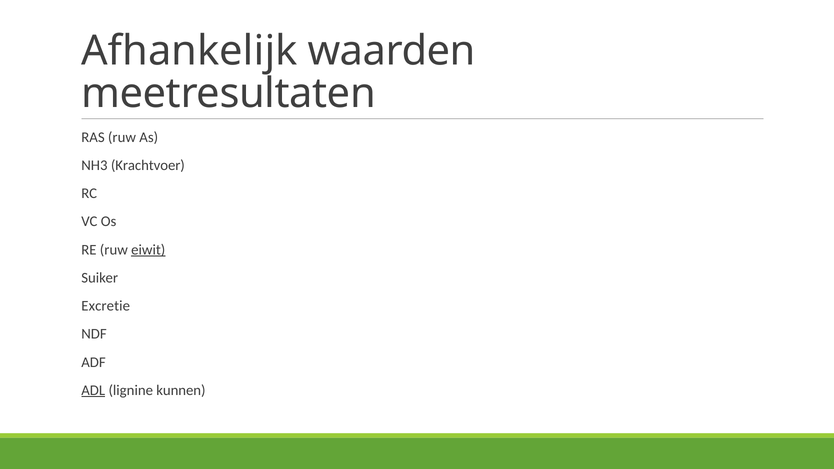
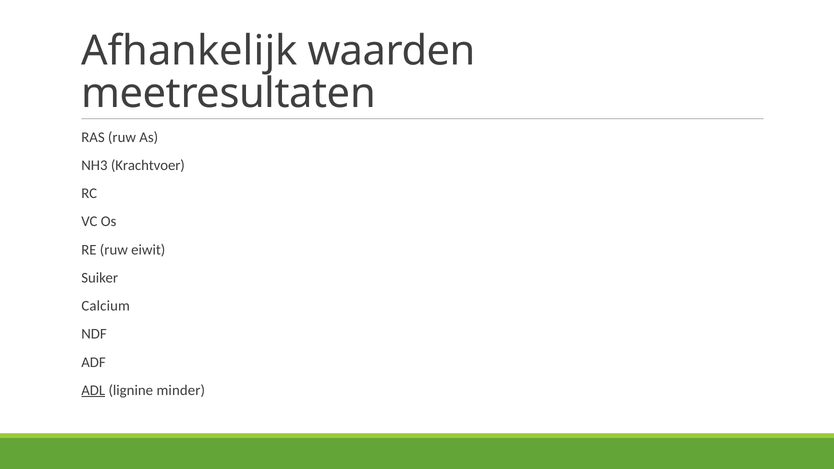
eiwit underline: present -> none
Excretie: Excretie -> Calcium
kunnen: kunnen -> minder
